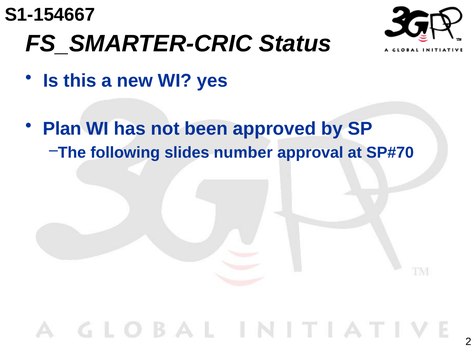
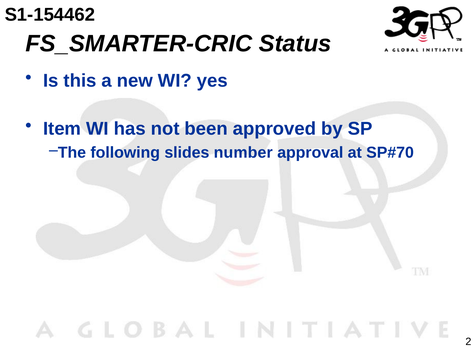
S1-154667: S1-154667 -> S1-154462
Plan: Plan -> Item
